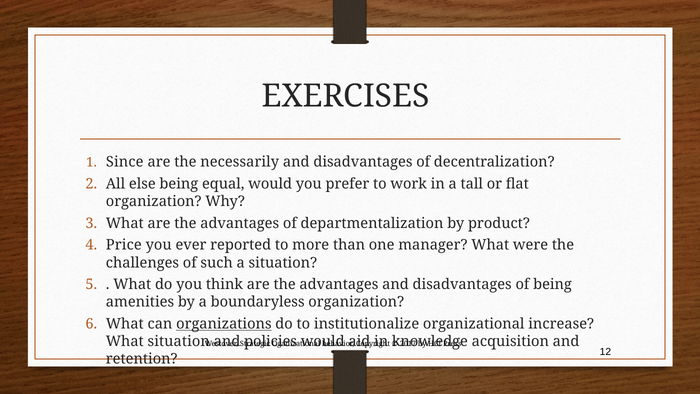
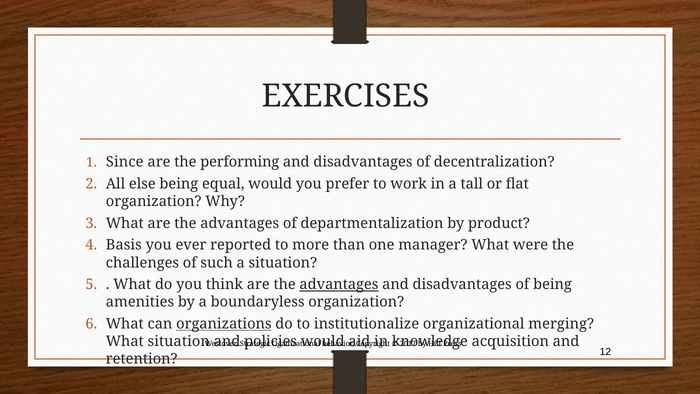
necessarily: necessarily -> performing
Price: Price -> Basis
advantages at (339, 284) underline: none -> present
increase: increase -> merging
